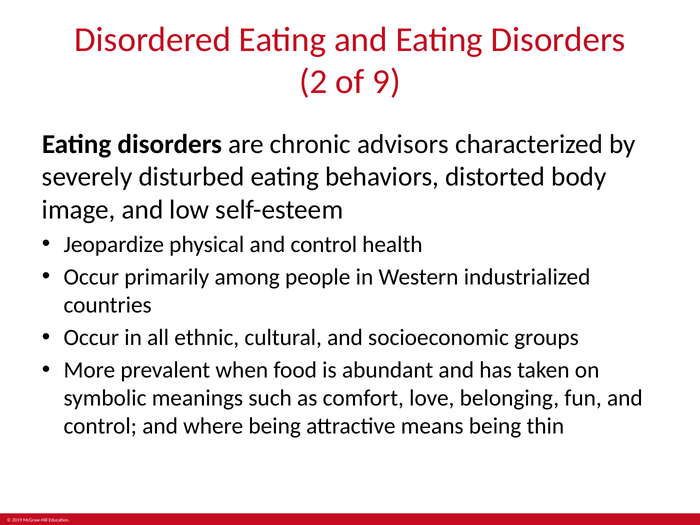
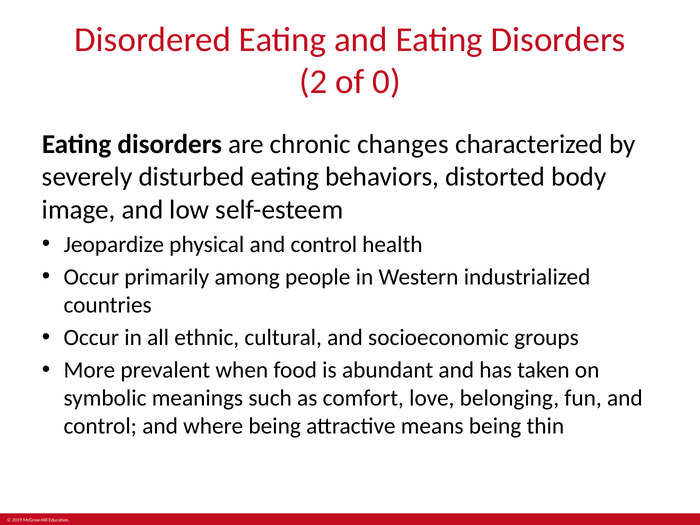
9: 9 -> 0
advisors: advisors -> changes
